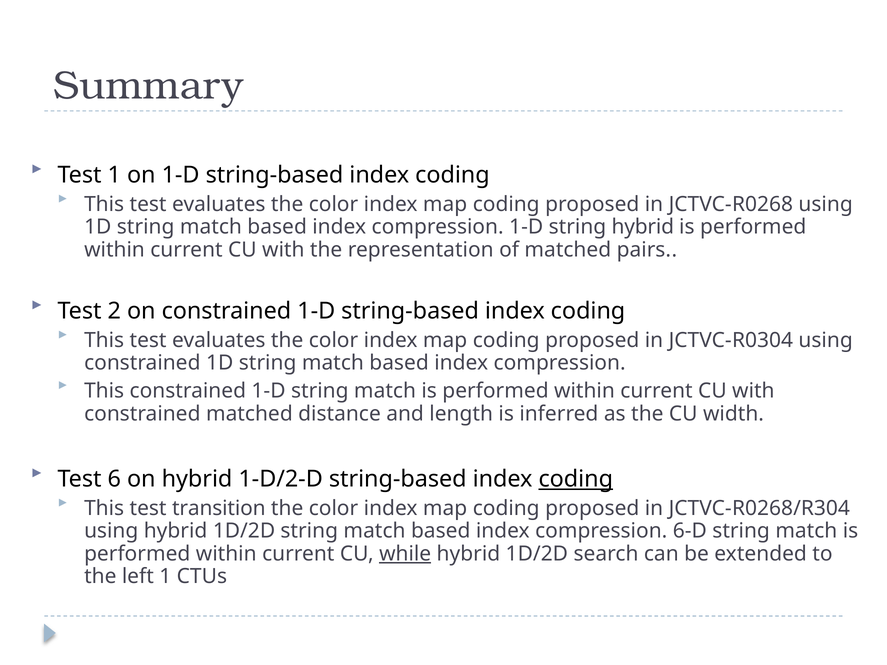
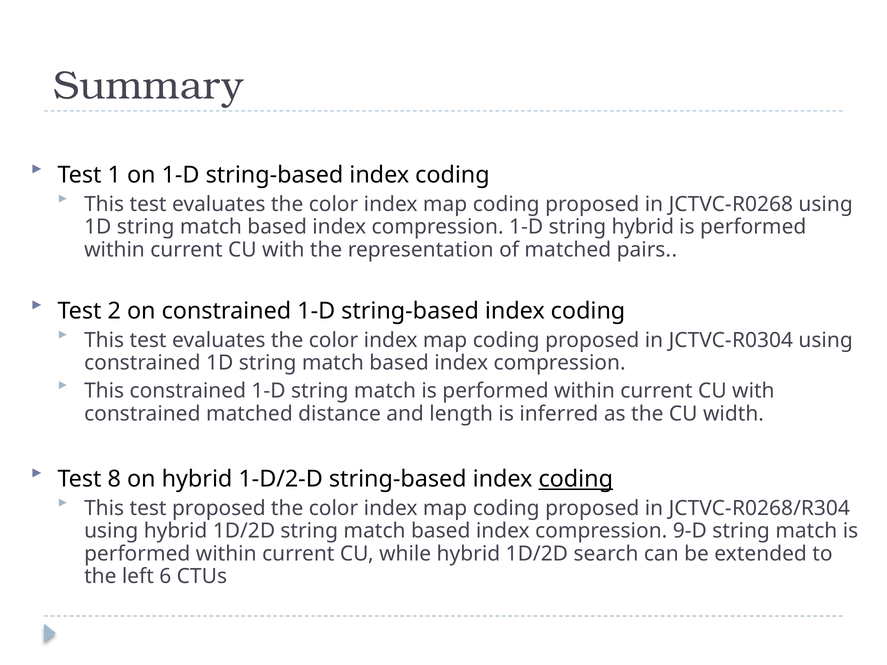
6: 6 -> 8
test transition: transition -> proposed
6-D: 6-D -> 9-D
while underline: present -> none
left 1: 1 -> 6
